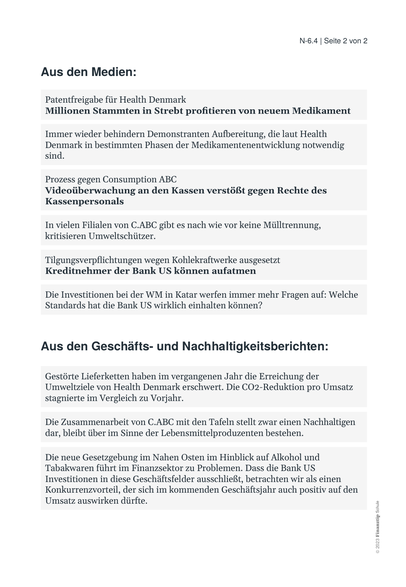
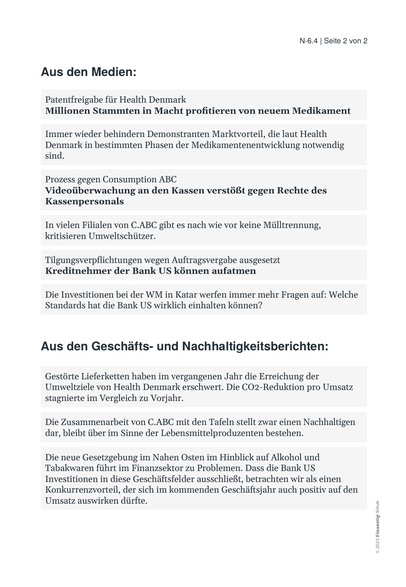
Strebt: Strebt -> Macht
Aufbereitung: Aufbereitung -> Marktvorteil
Kohlekraftwerke: Kohlekraftwerke -> Auftragsvergabe
